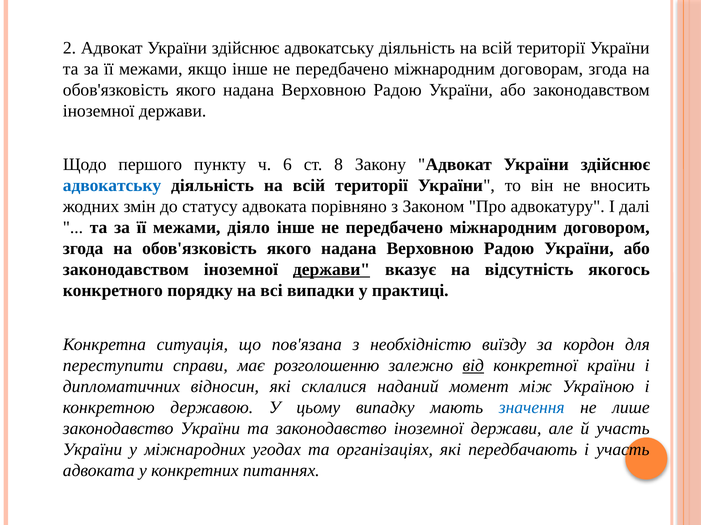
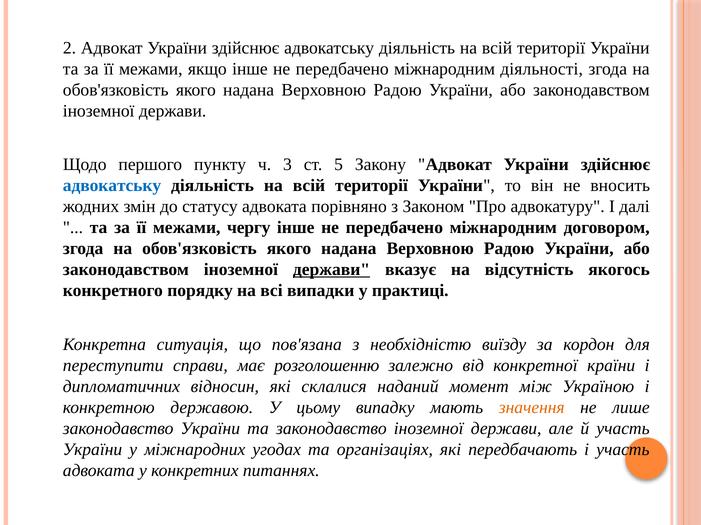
договорам: договорам -> діяльності
6: 6 -> 3
8: 8 -> 5
діяло: діяло -> чергу
від underline: present -> none
значення colour: blue -> orange
